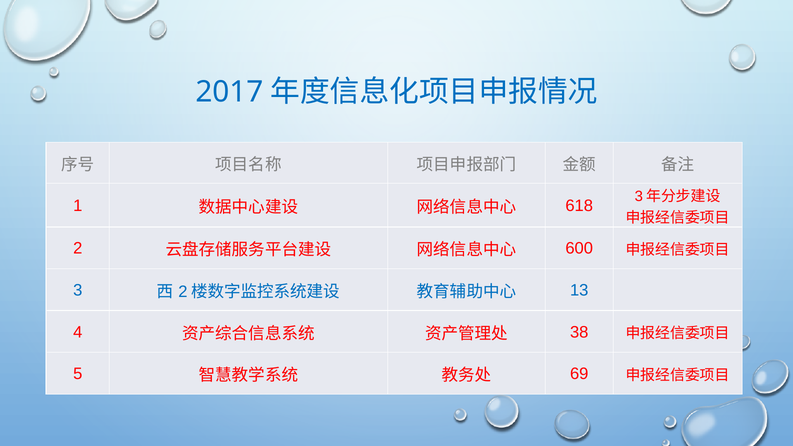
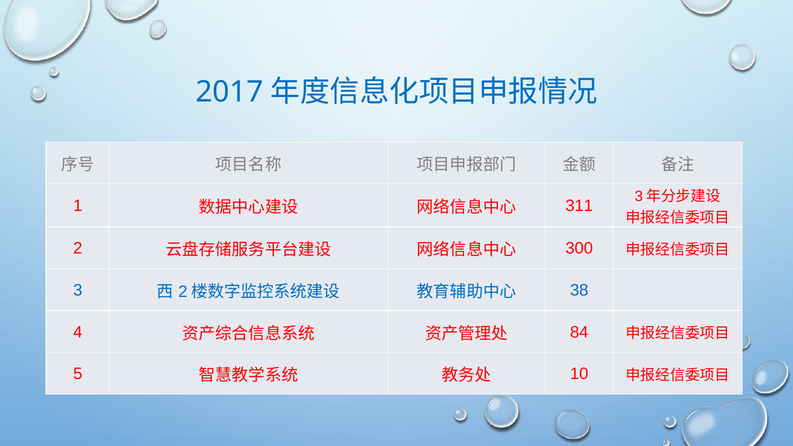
618: 618 -> 311
600: 600 -> 300
13: 13 -> 38
38: 38 -> 84
69: 69 -> 10
